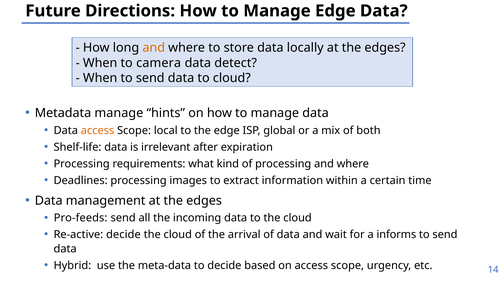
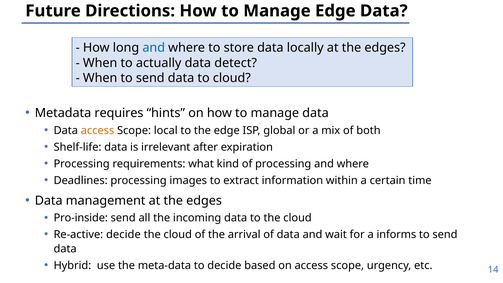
and at (154, 48) colour: orange -> blue
camera: camera -> actually
Metadata manage: manage -> requires
Pro-feeds: Pro-feeds -> Pro-inside
